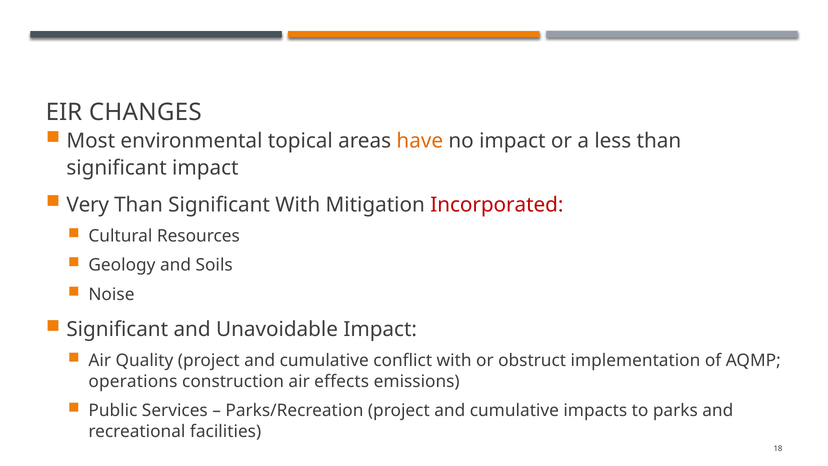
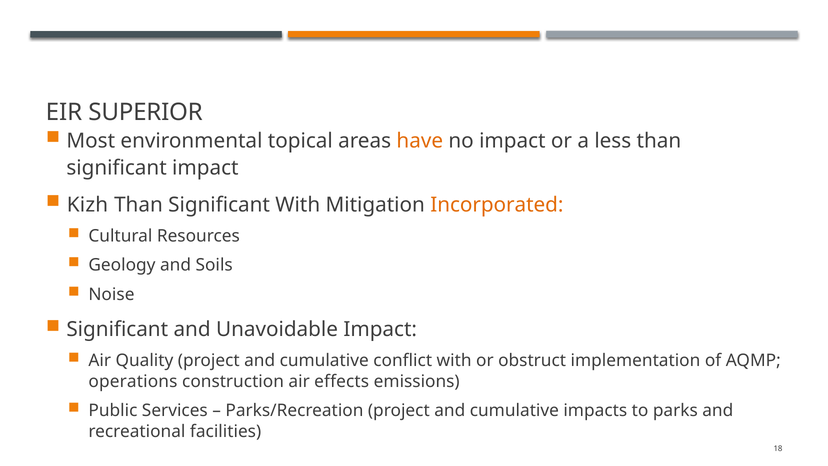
CHANGES: CHANGES -> SUPERIOR
Very: Very -> Kizh
Incorporated colour: red -> orange
